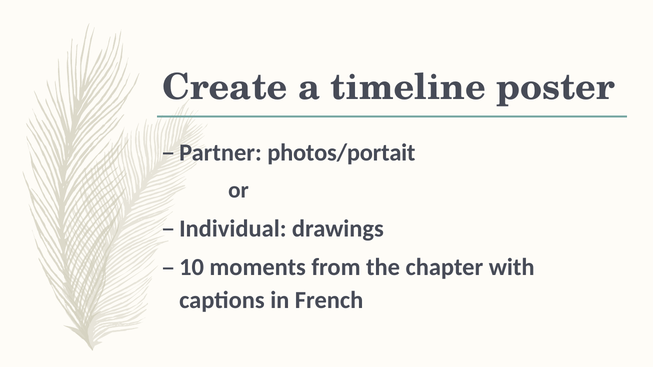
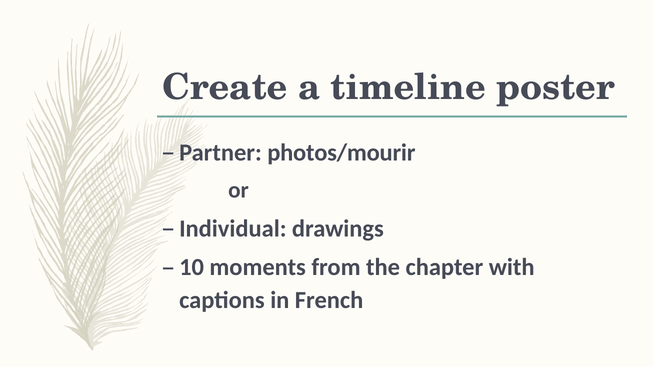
photos/portait: photos/portait -> photos/mourir
